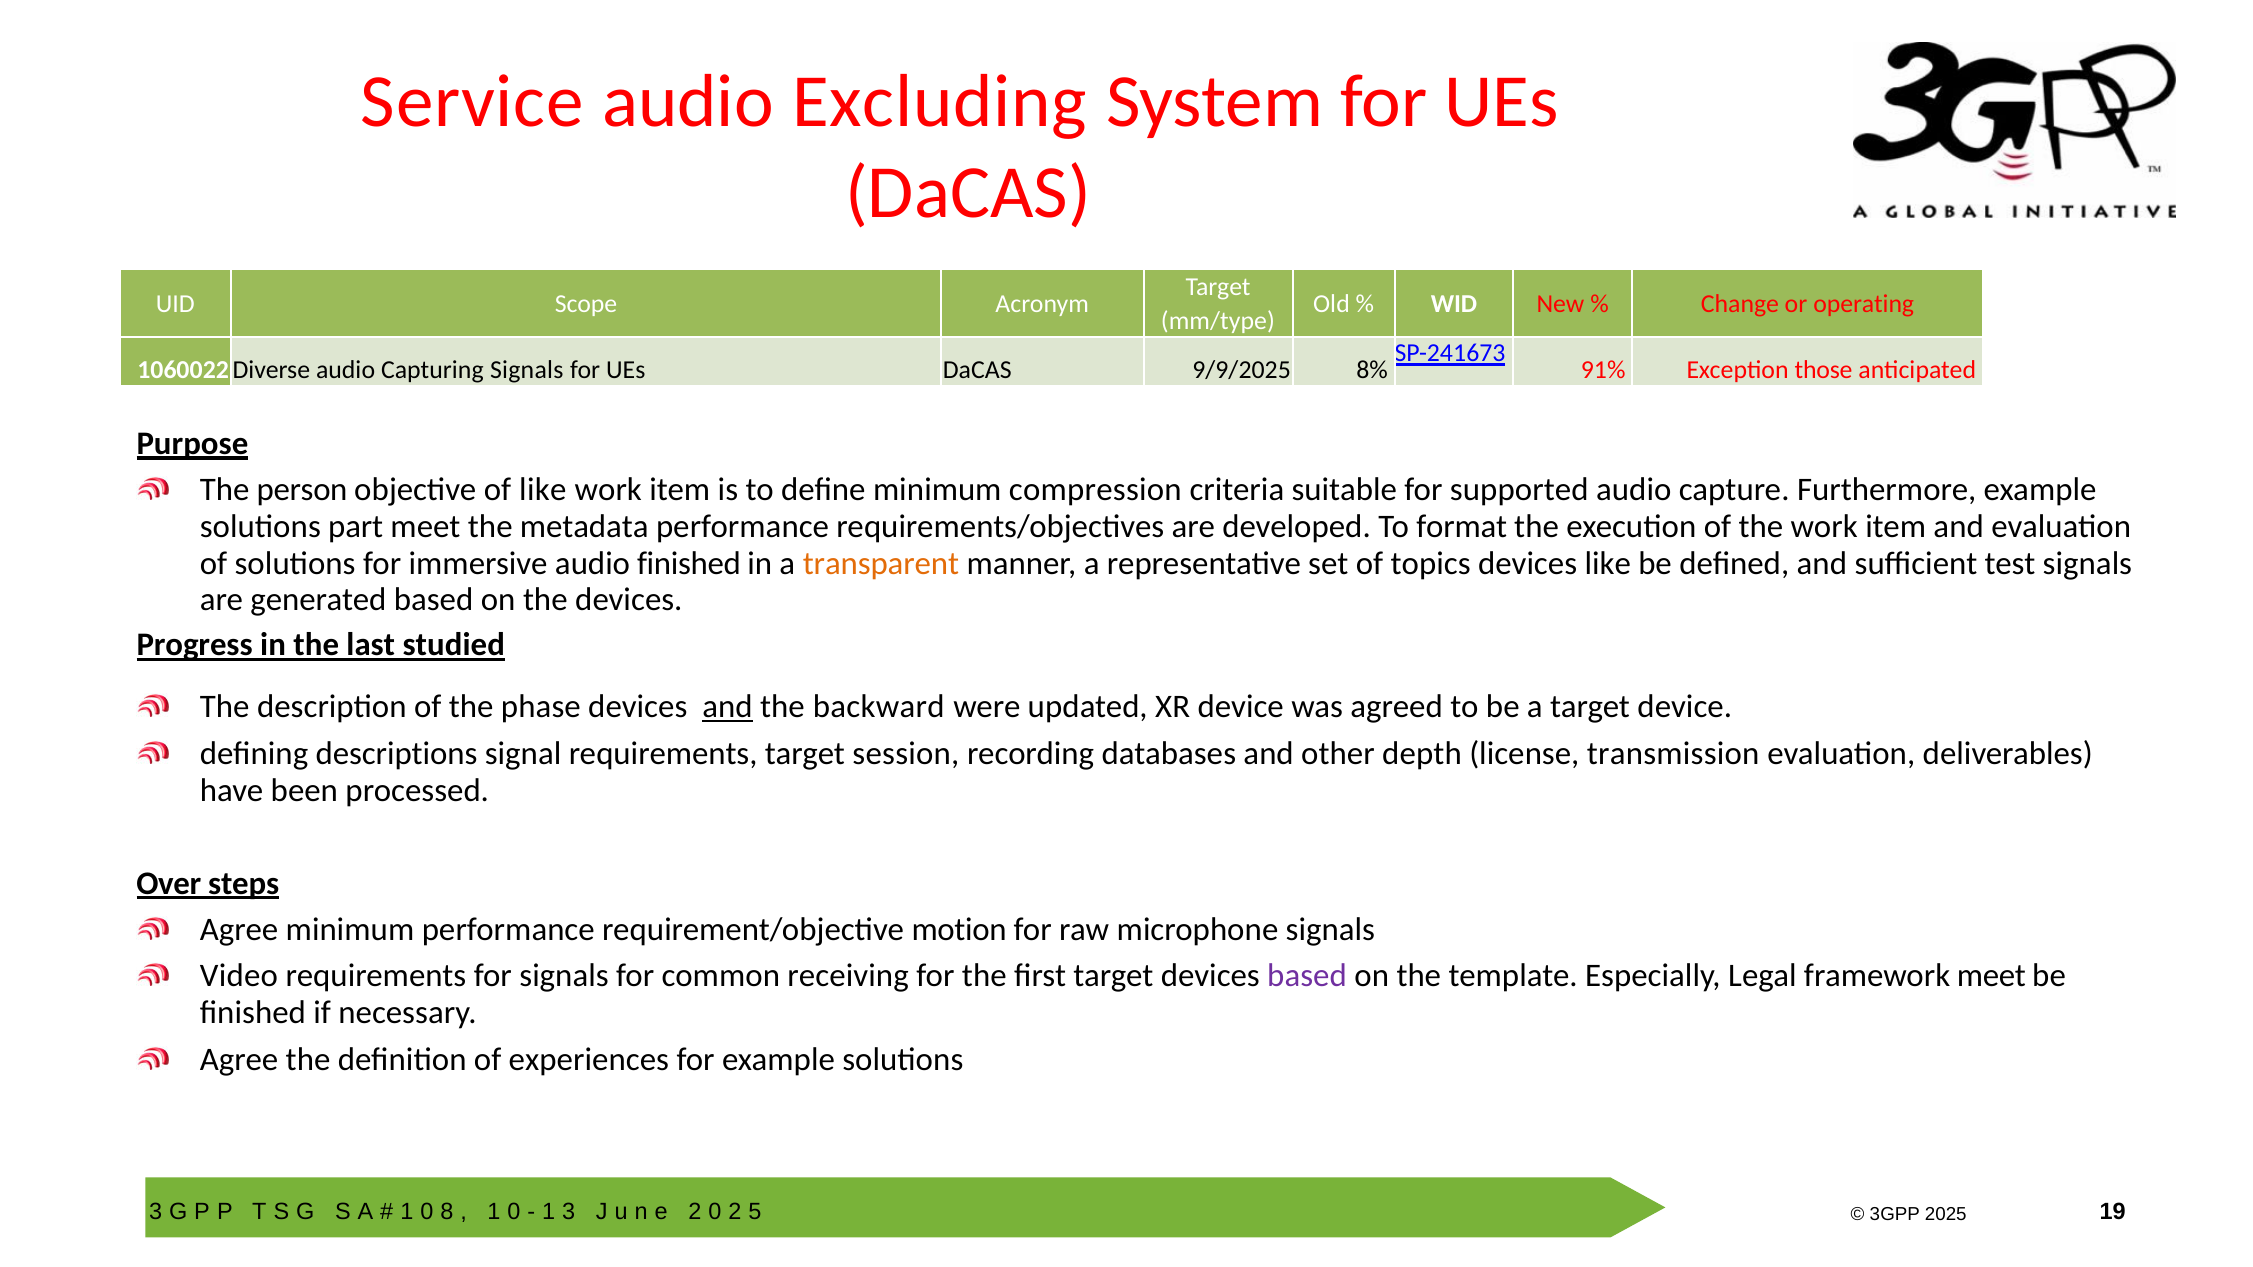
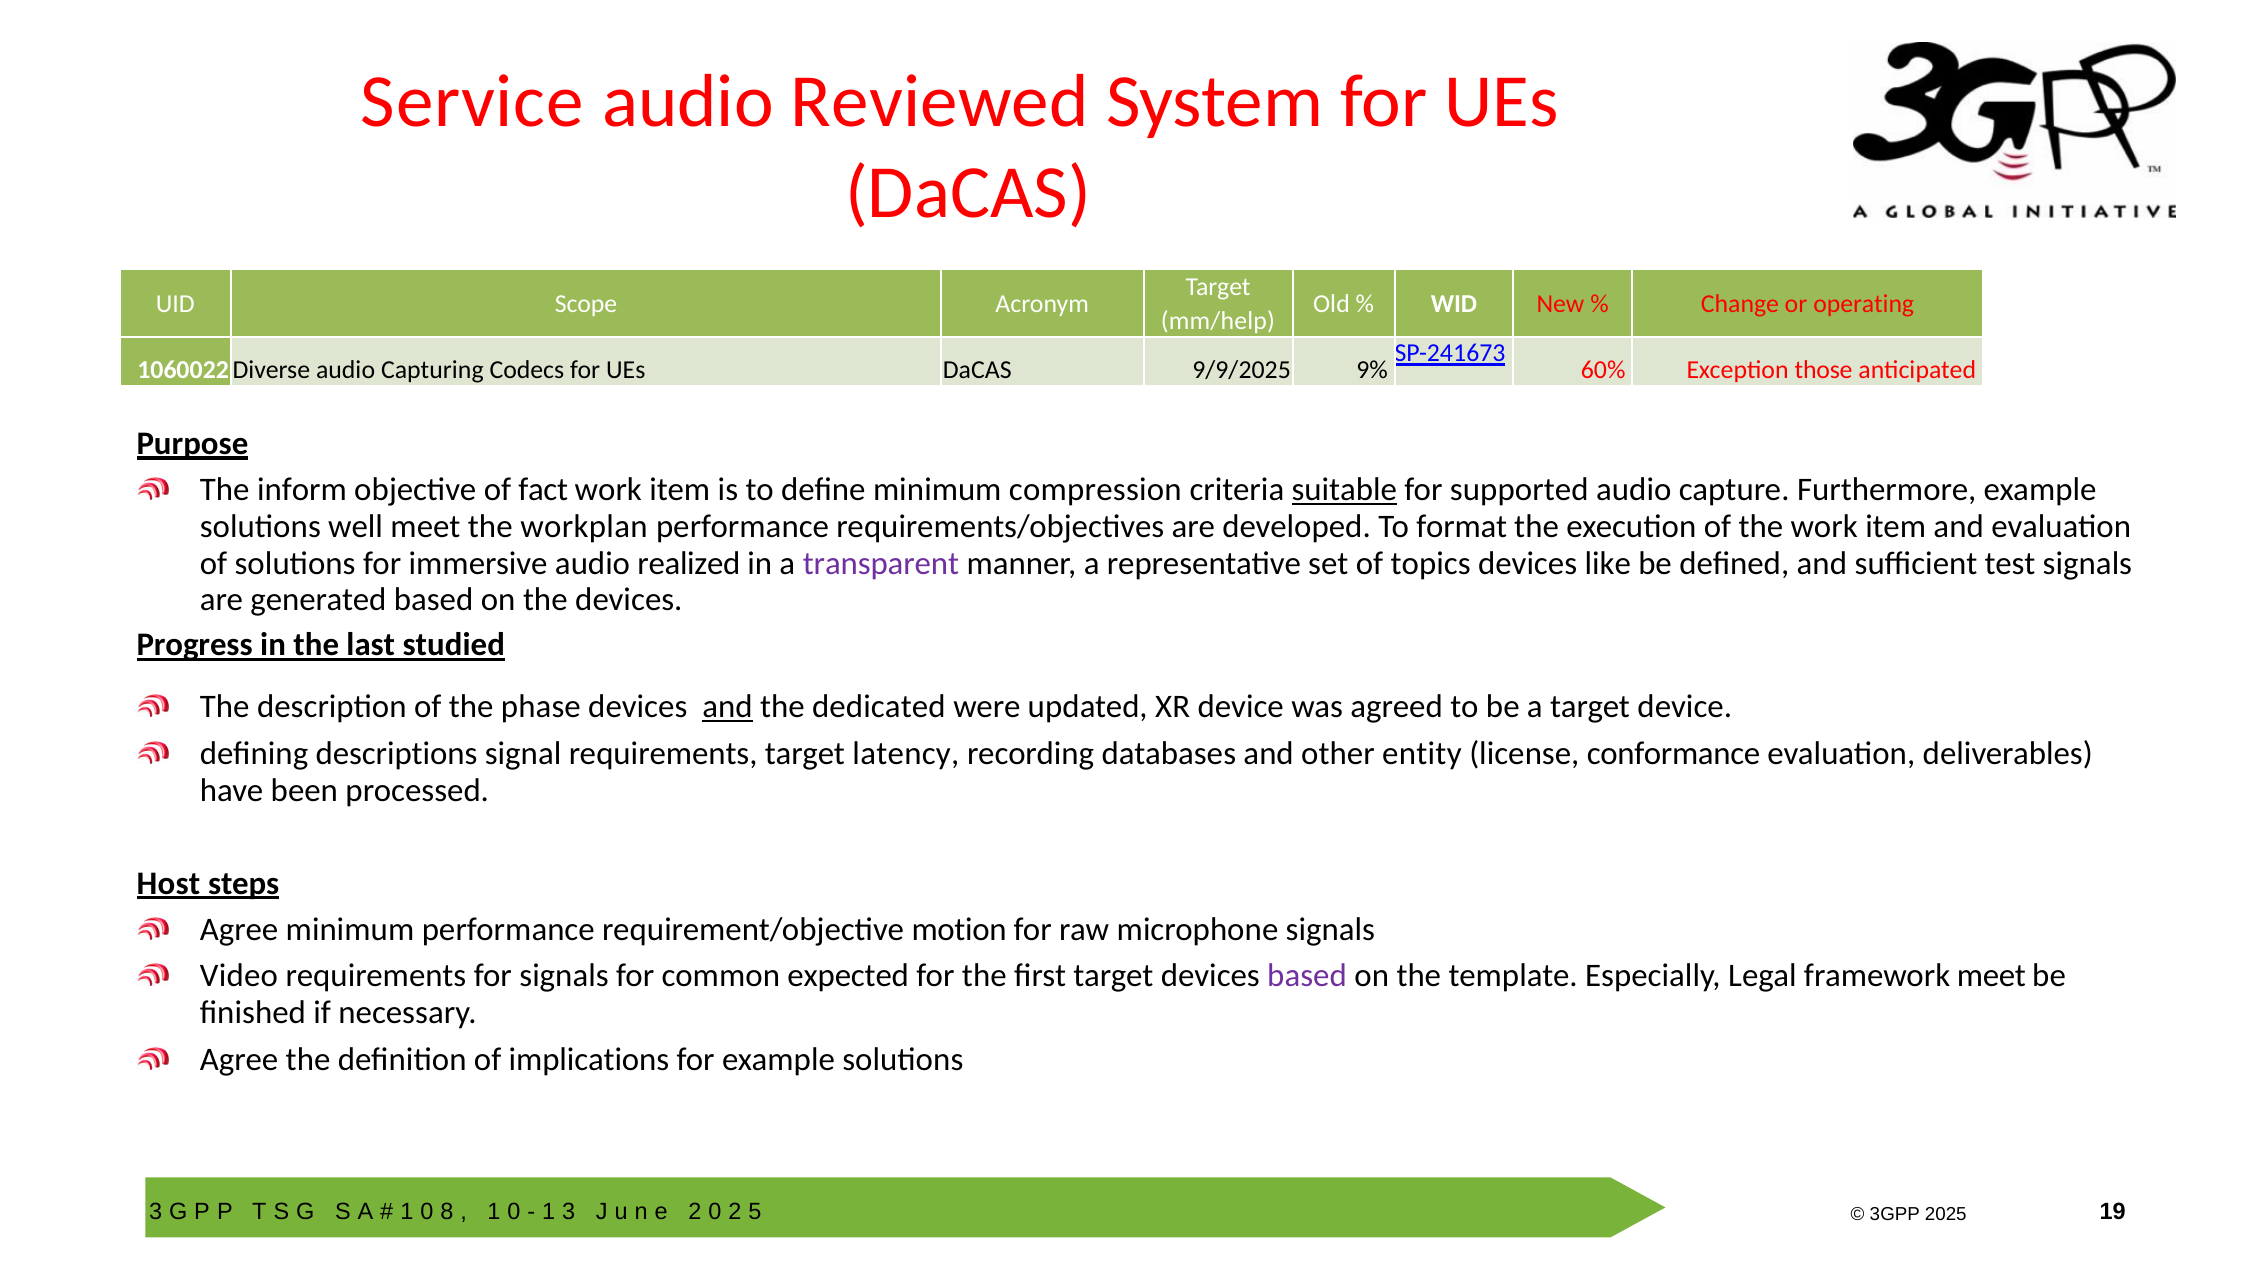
Excluding: Excluding -> Reviewed
mm/type: mm/type -> mm/help
Capturing Signals: Signals -> Codecs
8%: 8% -> 9%
91%: 91% -> 60%
person: person -> inform
of like: like -> fact
suitable underline: none -> present
part: part -> well
metadata: metadata -> workplan
audio finished: finished -> realized
transparent colour: orange -> purple
backward: backward -> dedicated
session: session -> latency
depth: depth -> entity
transmission: transmission -> conformance
Over: Over -> Host
receiving: receiving -> expected
experiences: experiences -> implications
